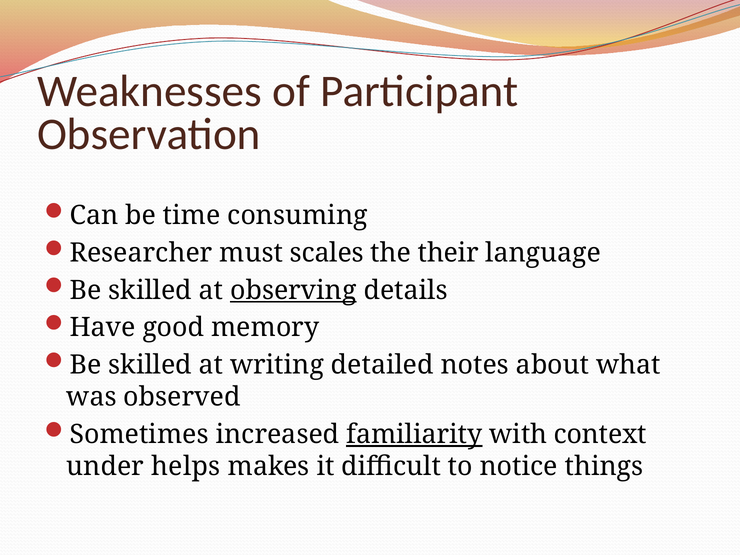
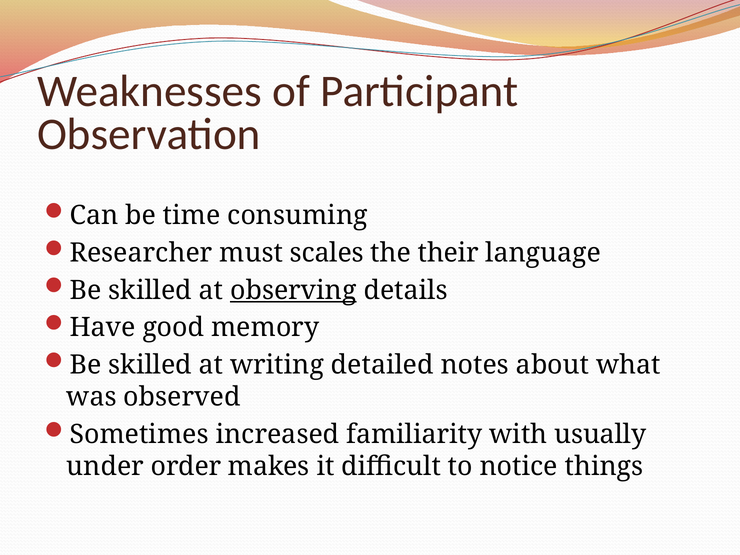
familiarity underline: present -> none
context: context -> usually
helps: helps -> order
